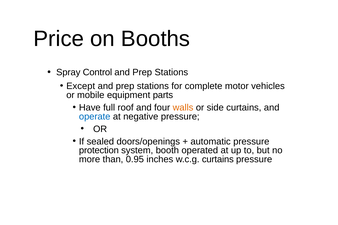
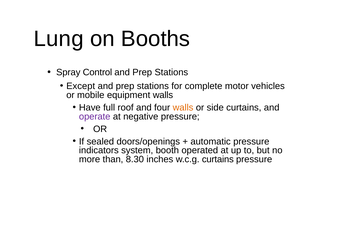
Price: Price -> Lung
equipment parts: parts -> walls
operate colour: blue -> purple
protection: protection -> indicators
0.95: 0.95 -> 8.30
